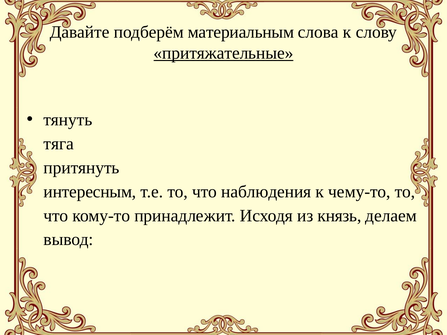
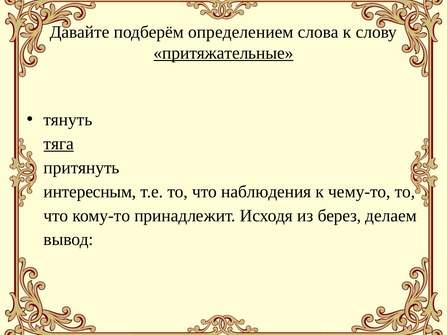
материальным: материальным -> определением
тяга underline: none -> present
князь: князь -> берез
